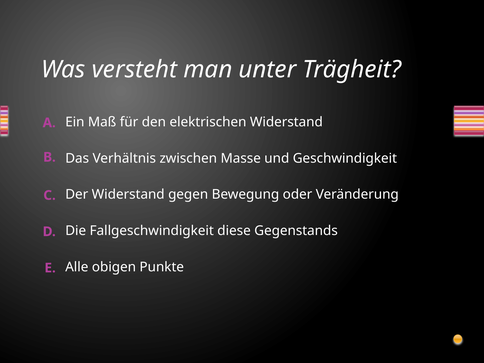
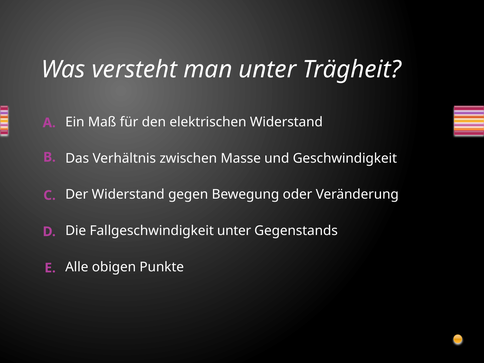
Fallgeschwindigkeit diese: diese -> unter
